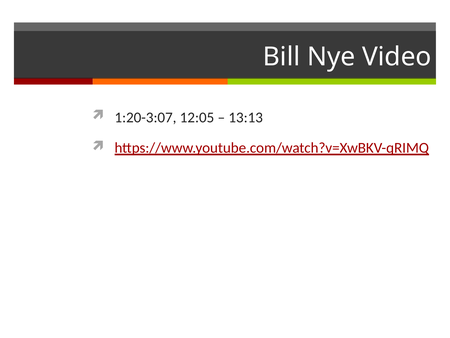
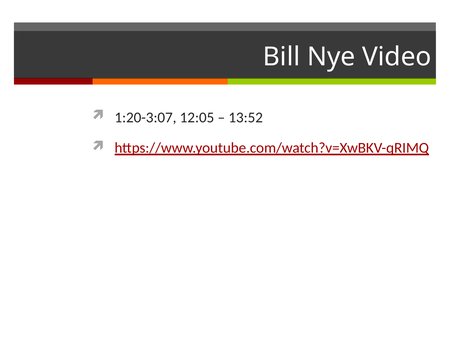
13:13: 13:13 -> 13:52
